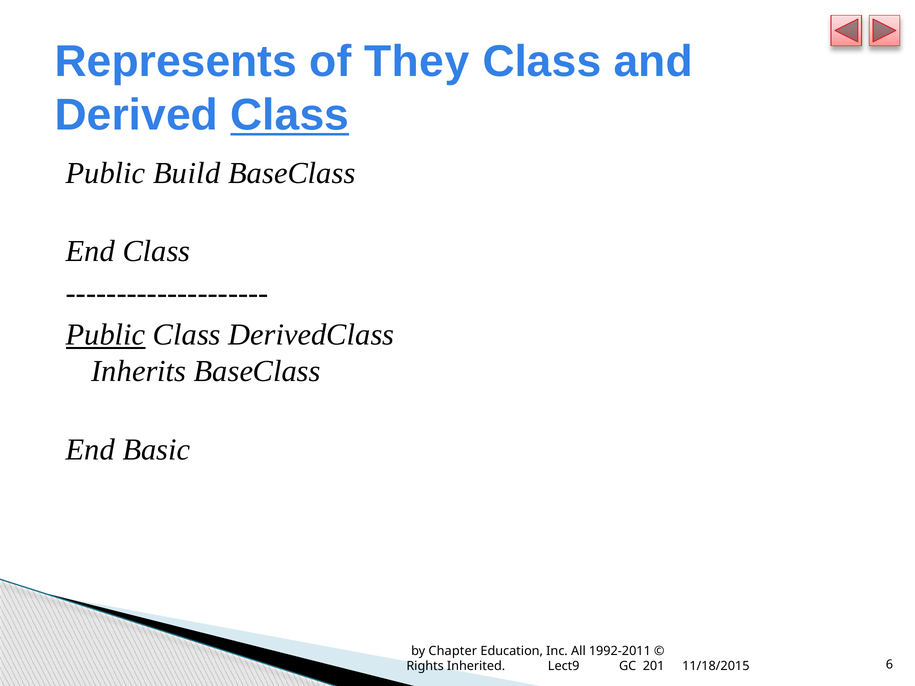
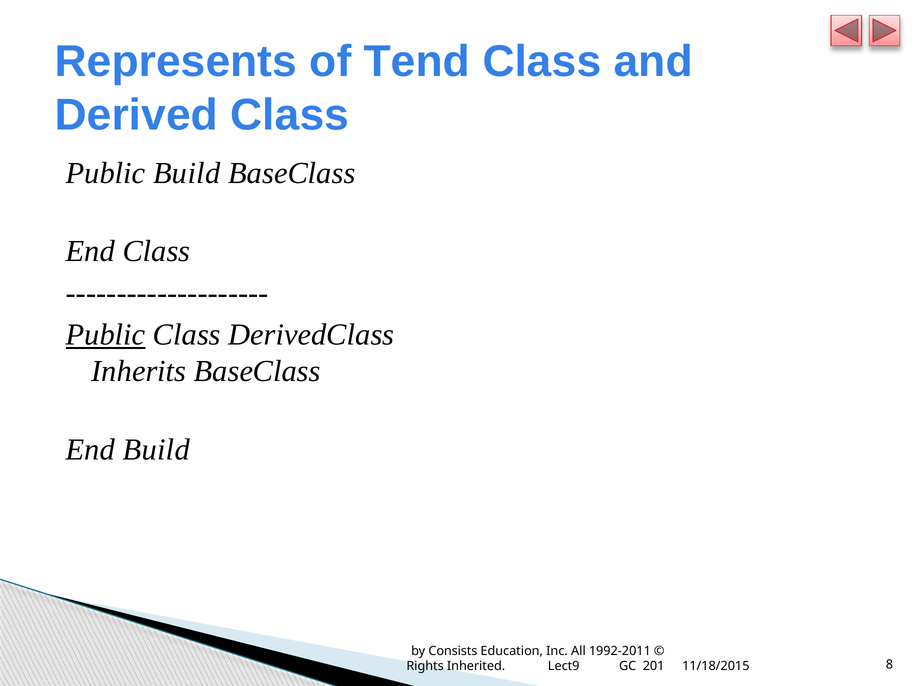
They: They -> Tend
Class at (290, 115) underline: present -> none
End Basic: Basic -> Build
Chapter: Chapter -> Consists
6: 6 -> 8
